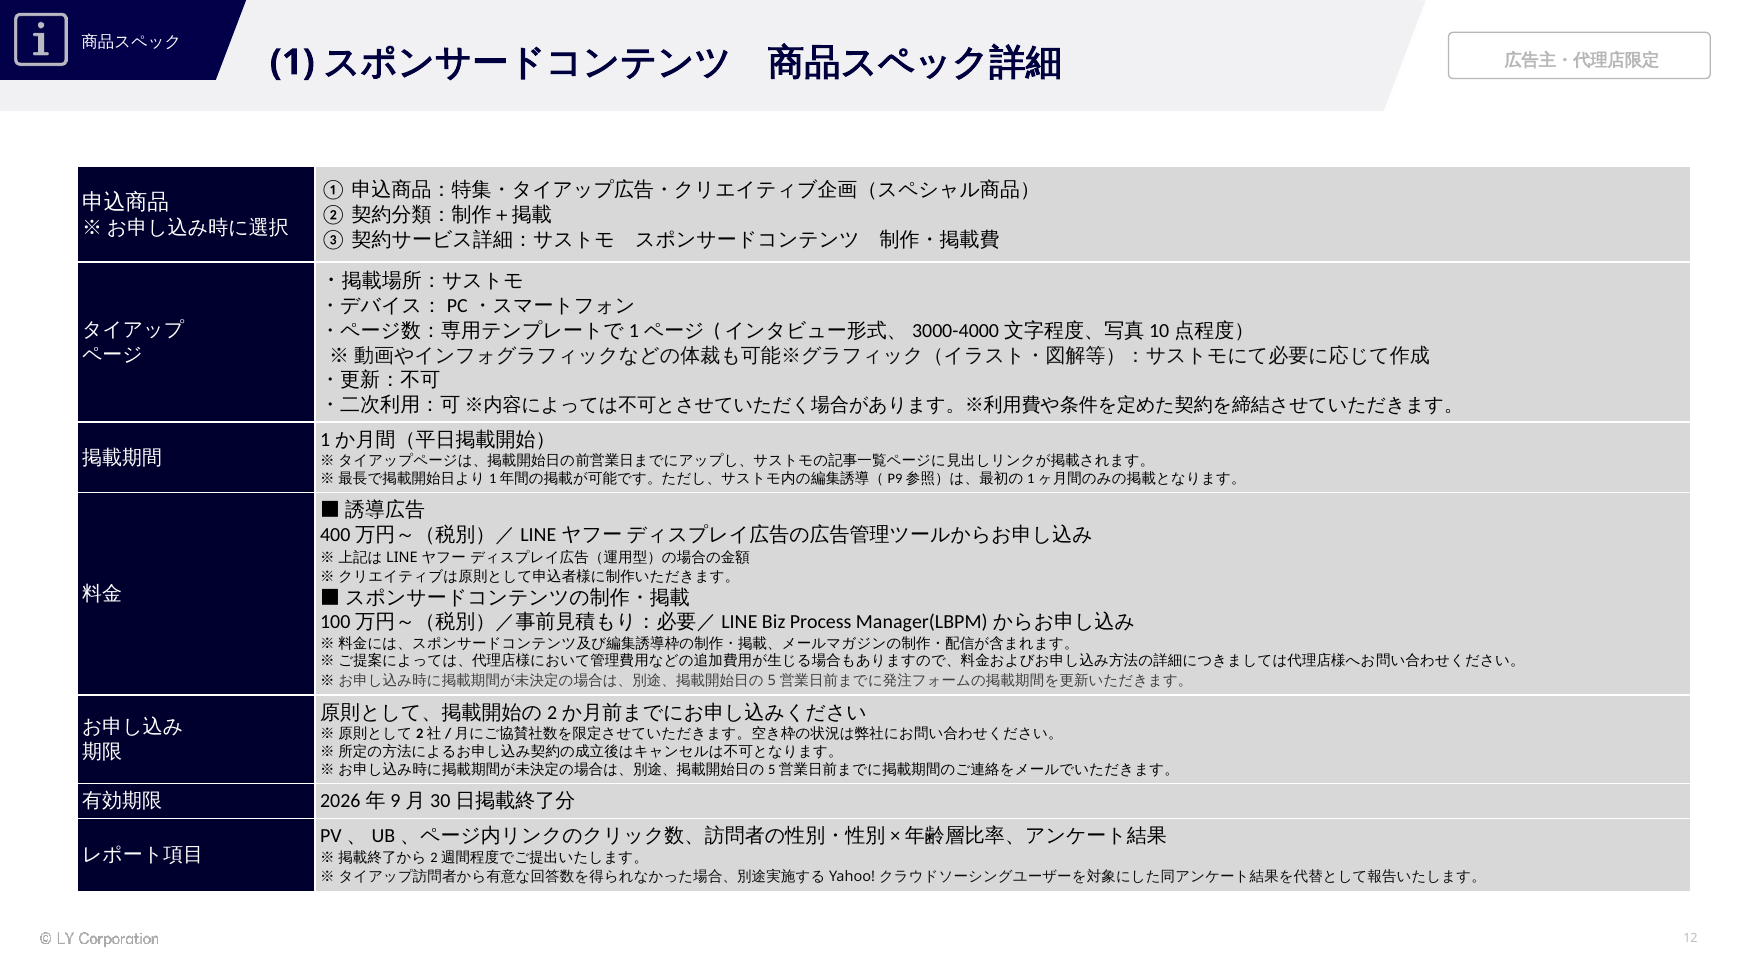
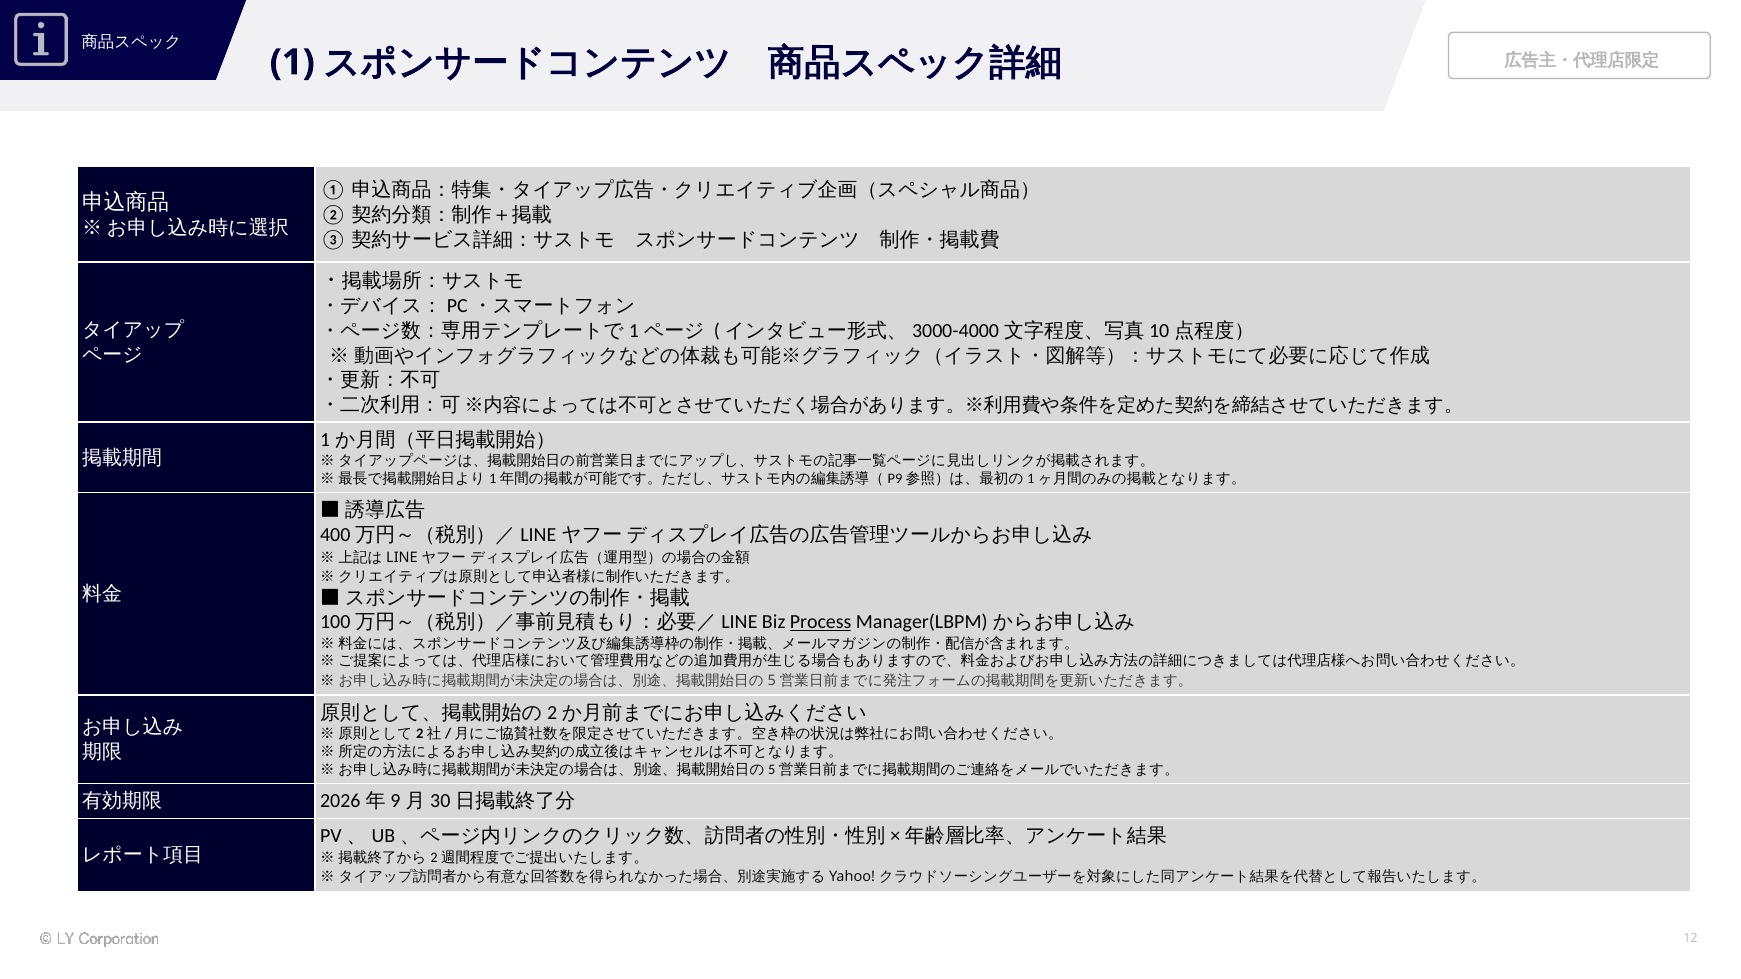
Process underline: none -> present
